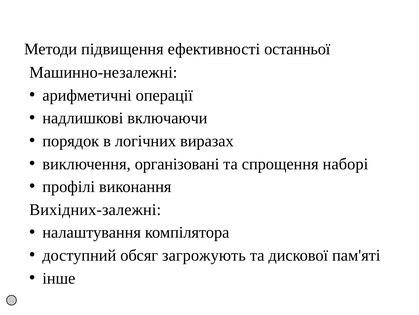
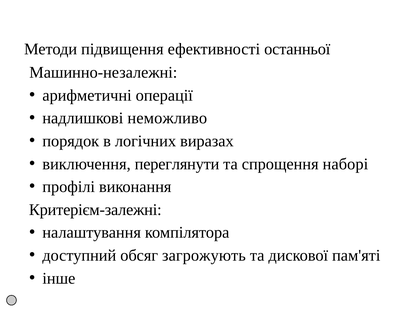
включаючи: включаючи -> неможливо
організовані: організовані -> переглянути
Вихідних-залежні: Вихідних-залежні -> Критерієм-залежні
